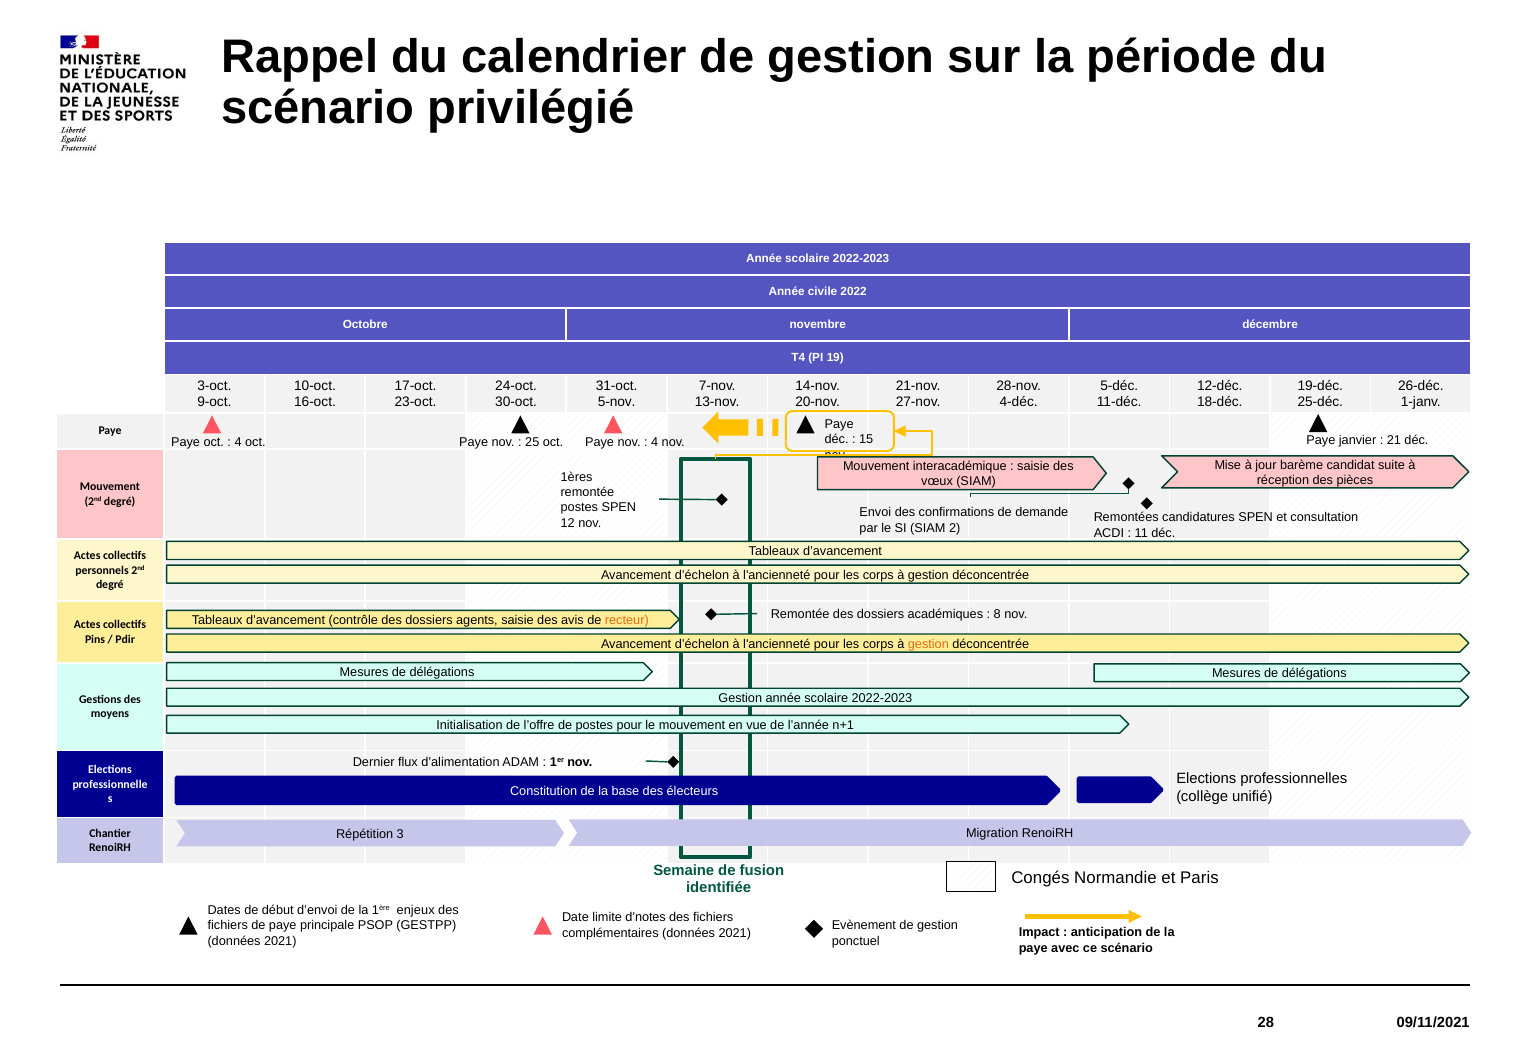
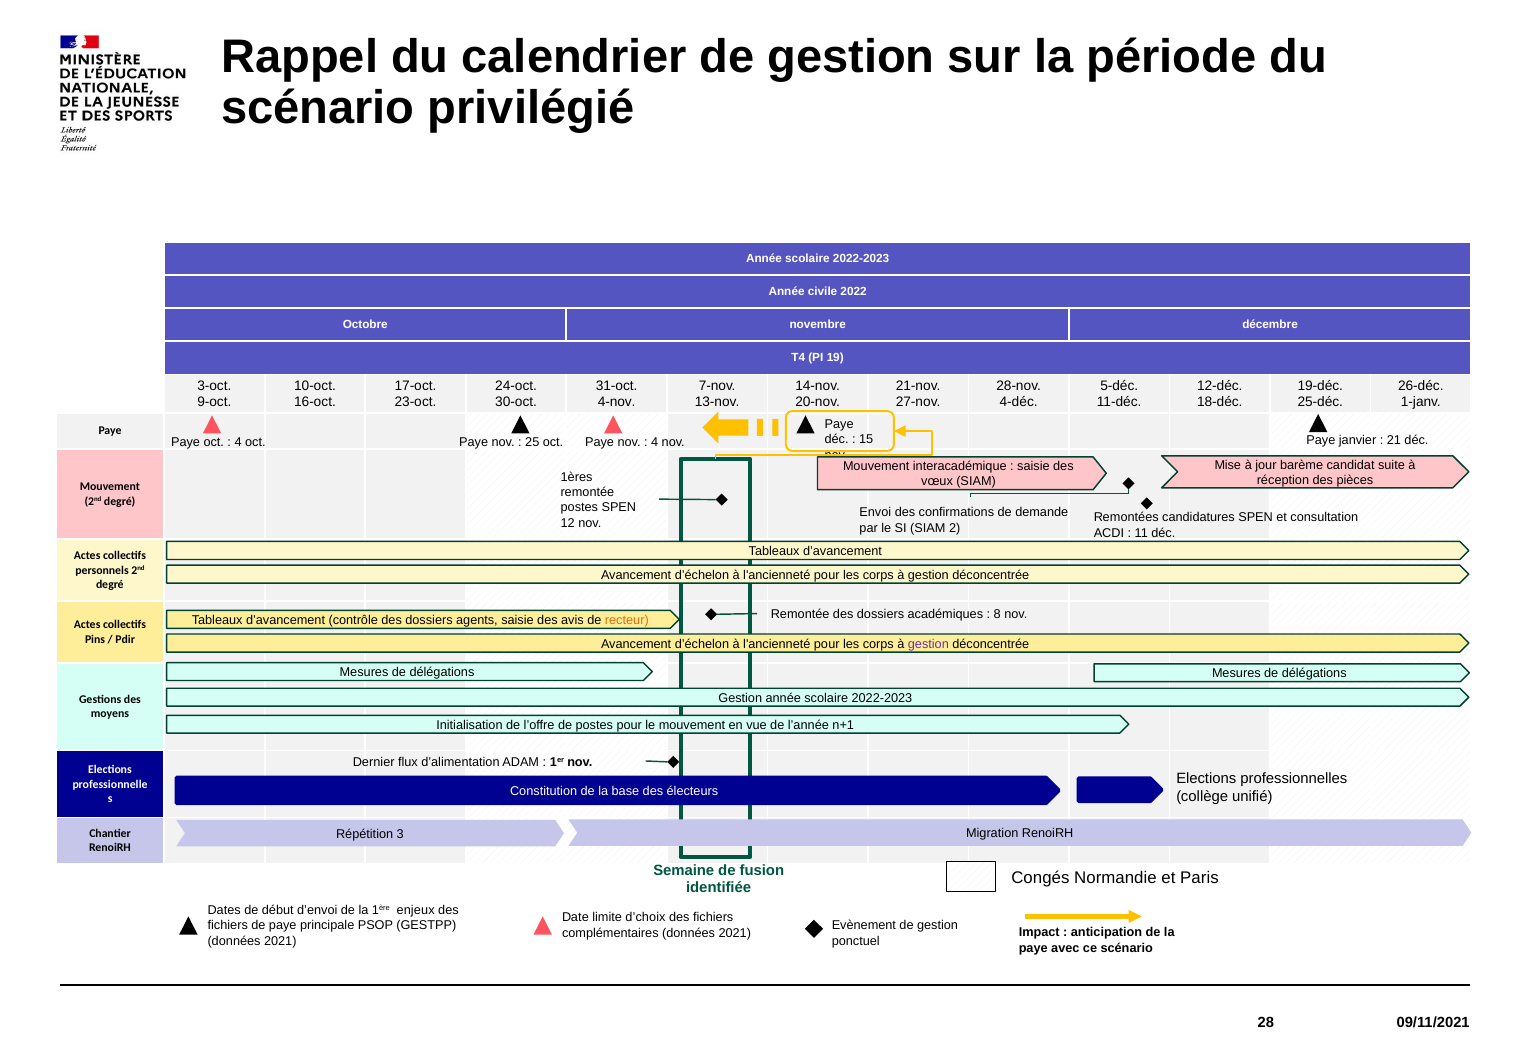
5-nov: 5-nov -> 4-nov
gestion at (928, 644) colour: orange -> purple
d’notes: d’notes -> d’choix
